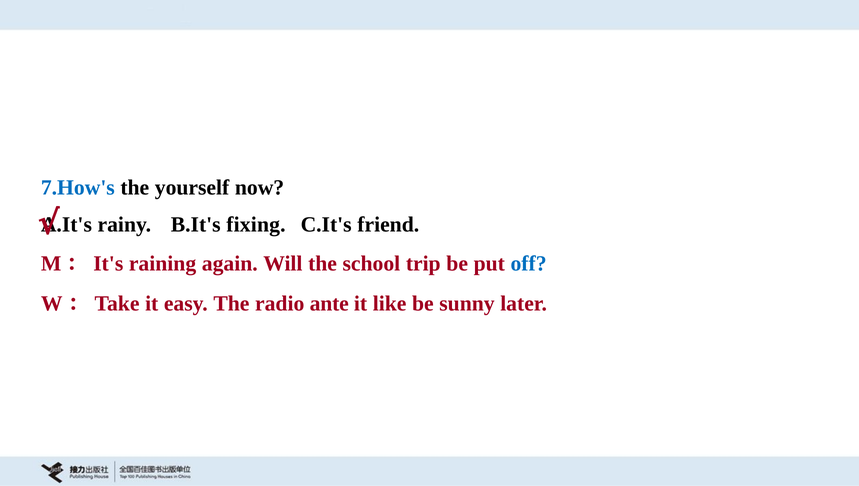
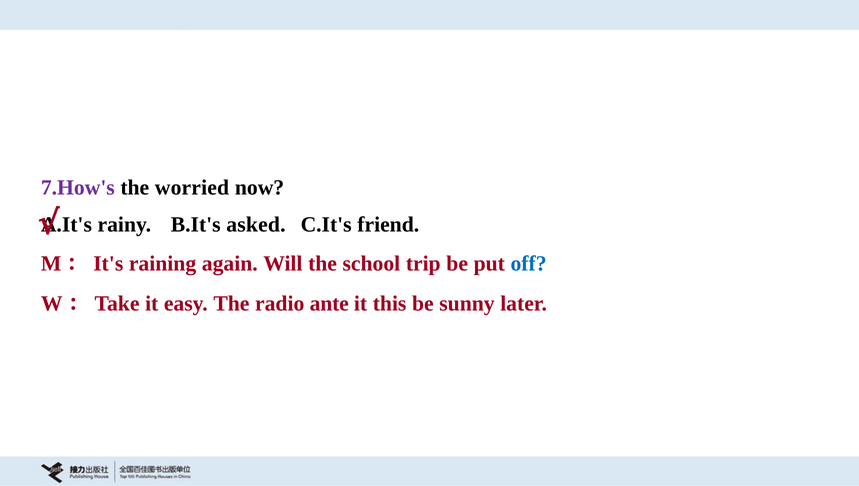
7.How's colour: blue -> purple
yourself: yourself -> worried
fixing: fixing -> asked
like: like -> this
